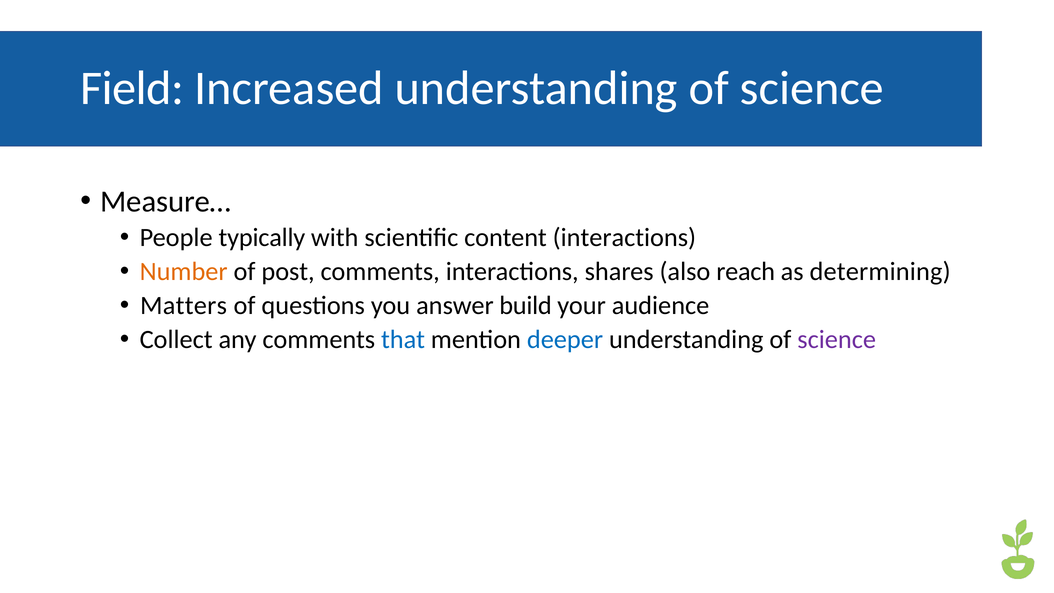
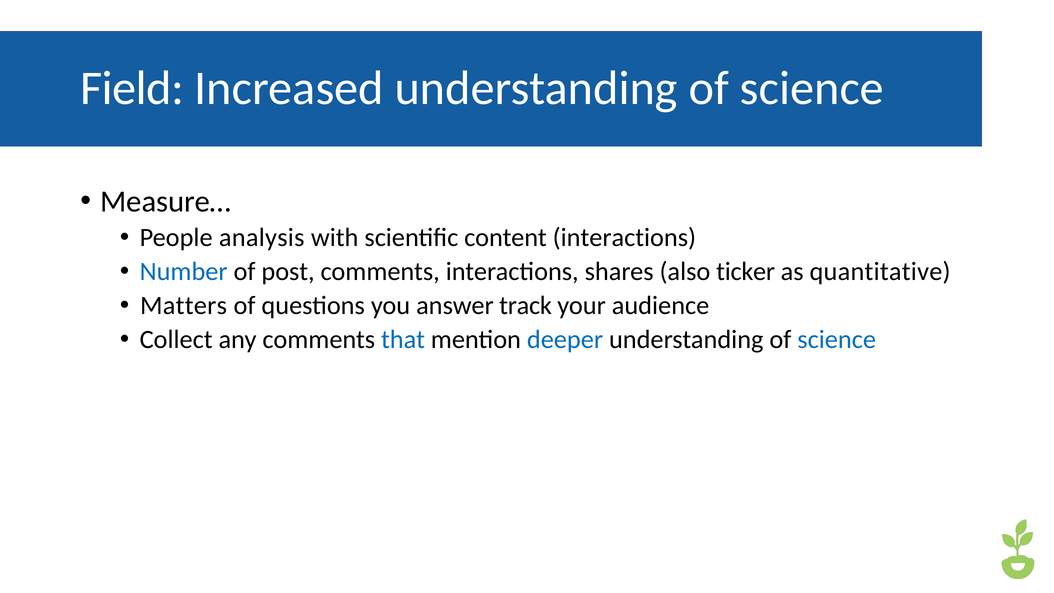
typically: typically -> analysis
Number colour: orange -> blue
reach: reach -> ticker
determining: determining -> quantitative
build: build -> track
science at (837, 339) colour: purple -> blue
